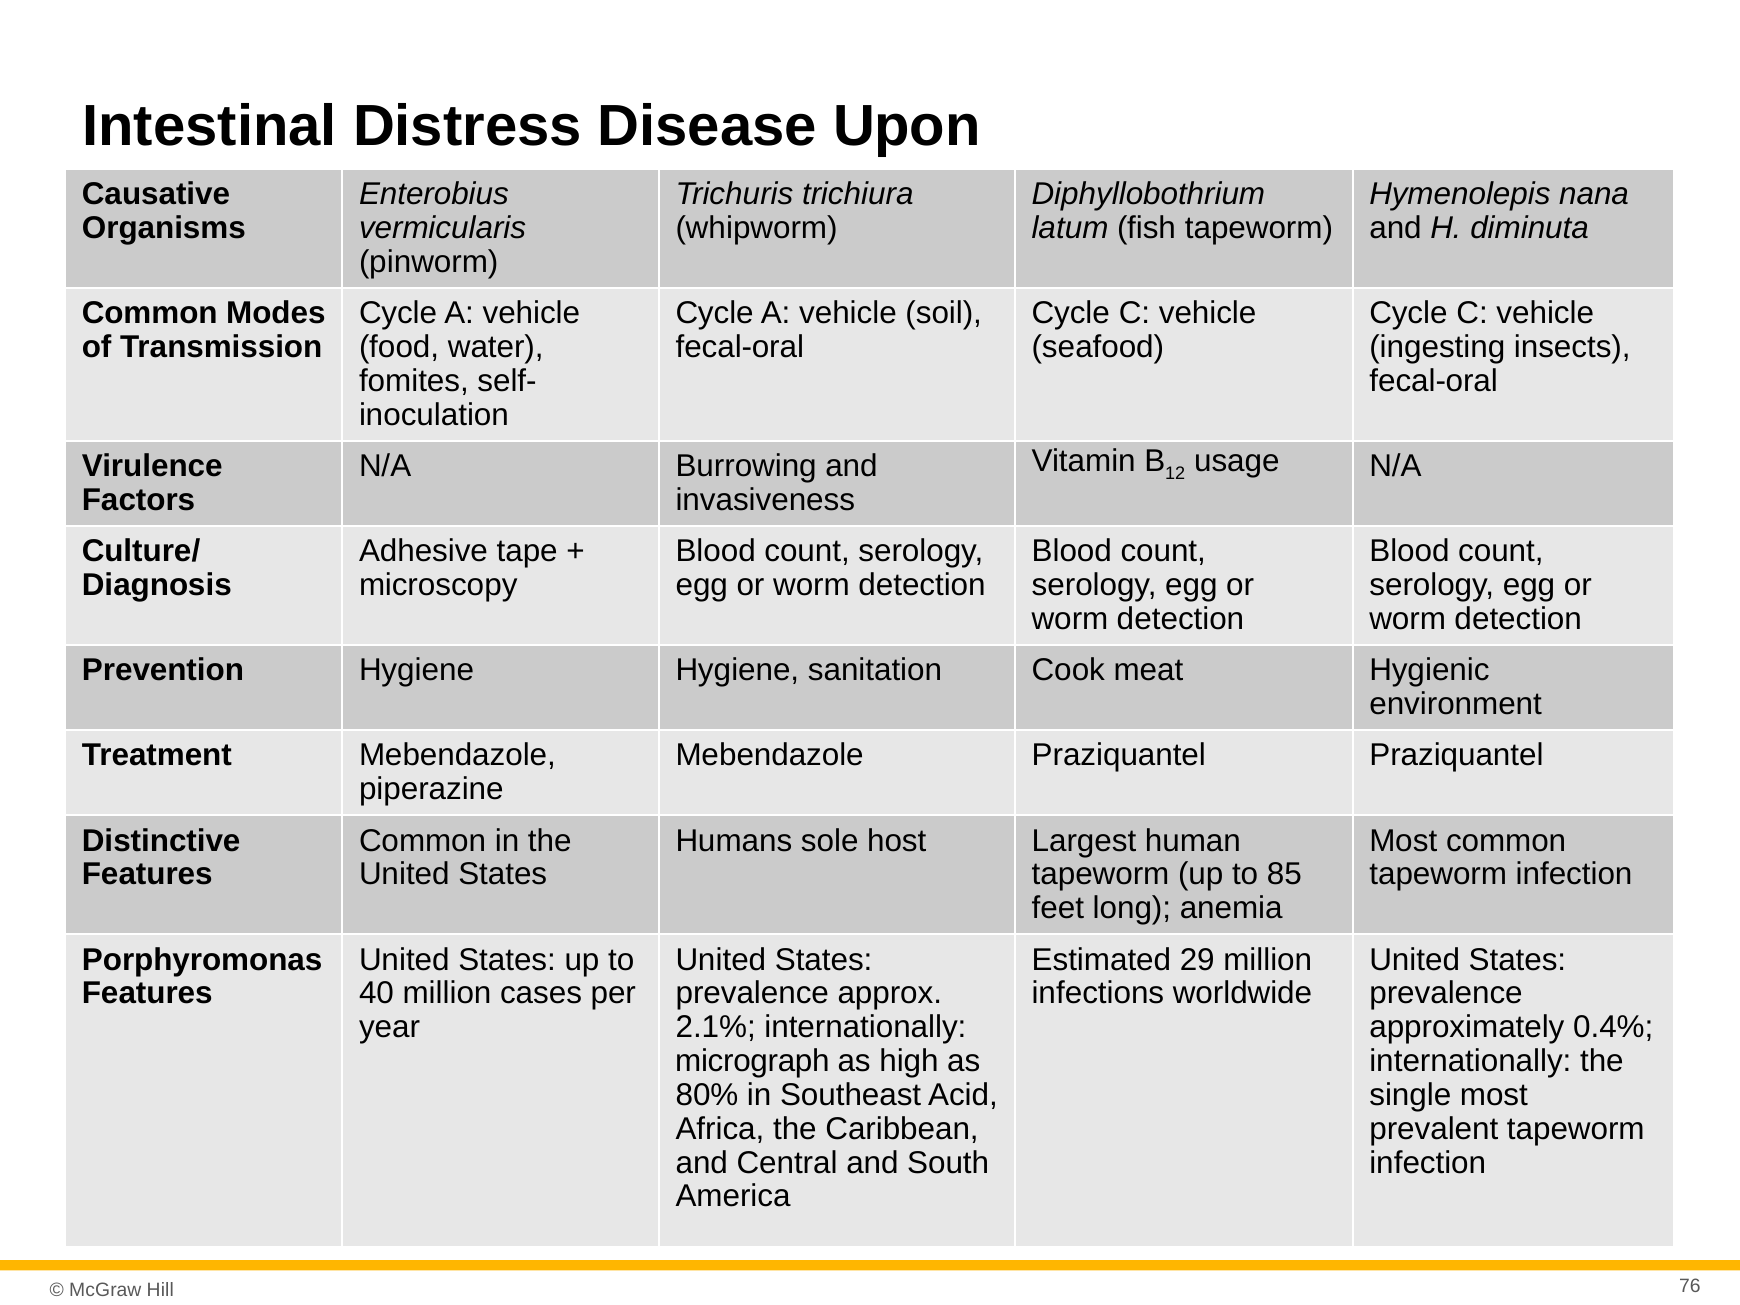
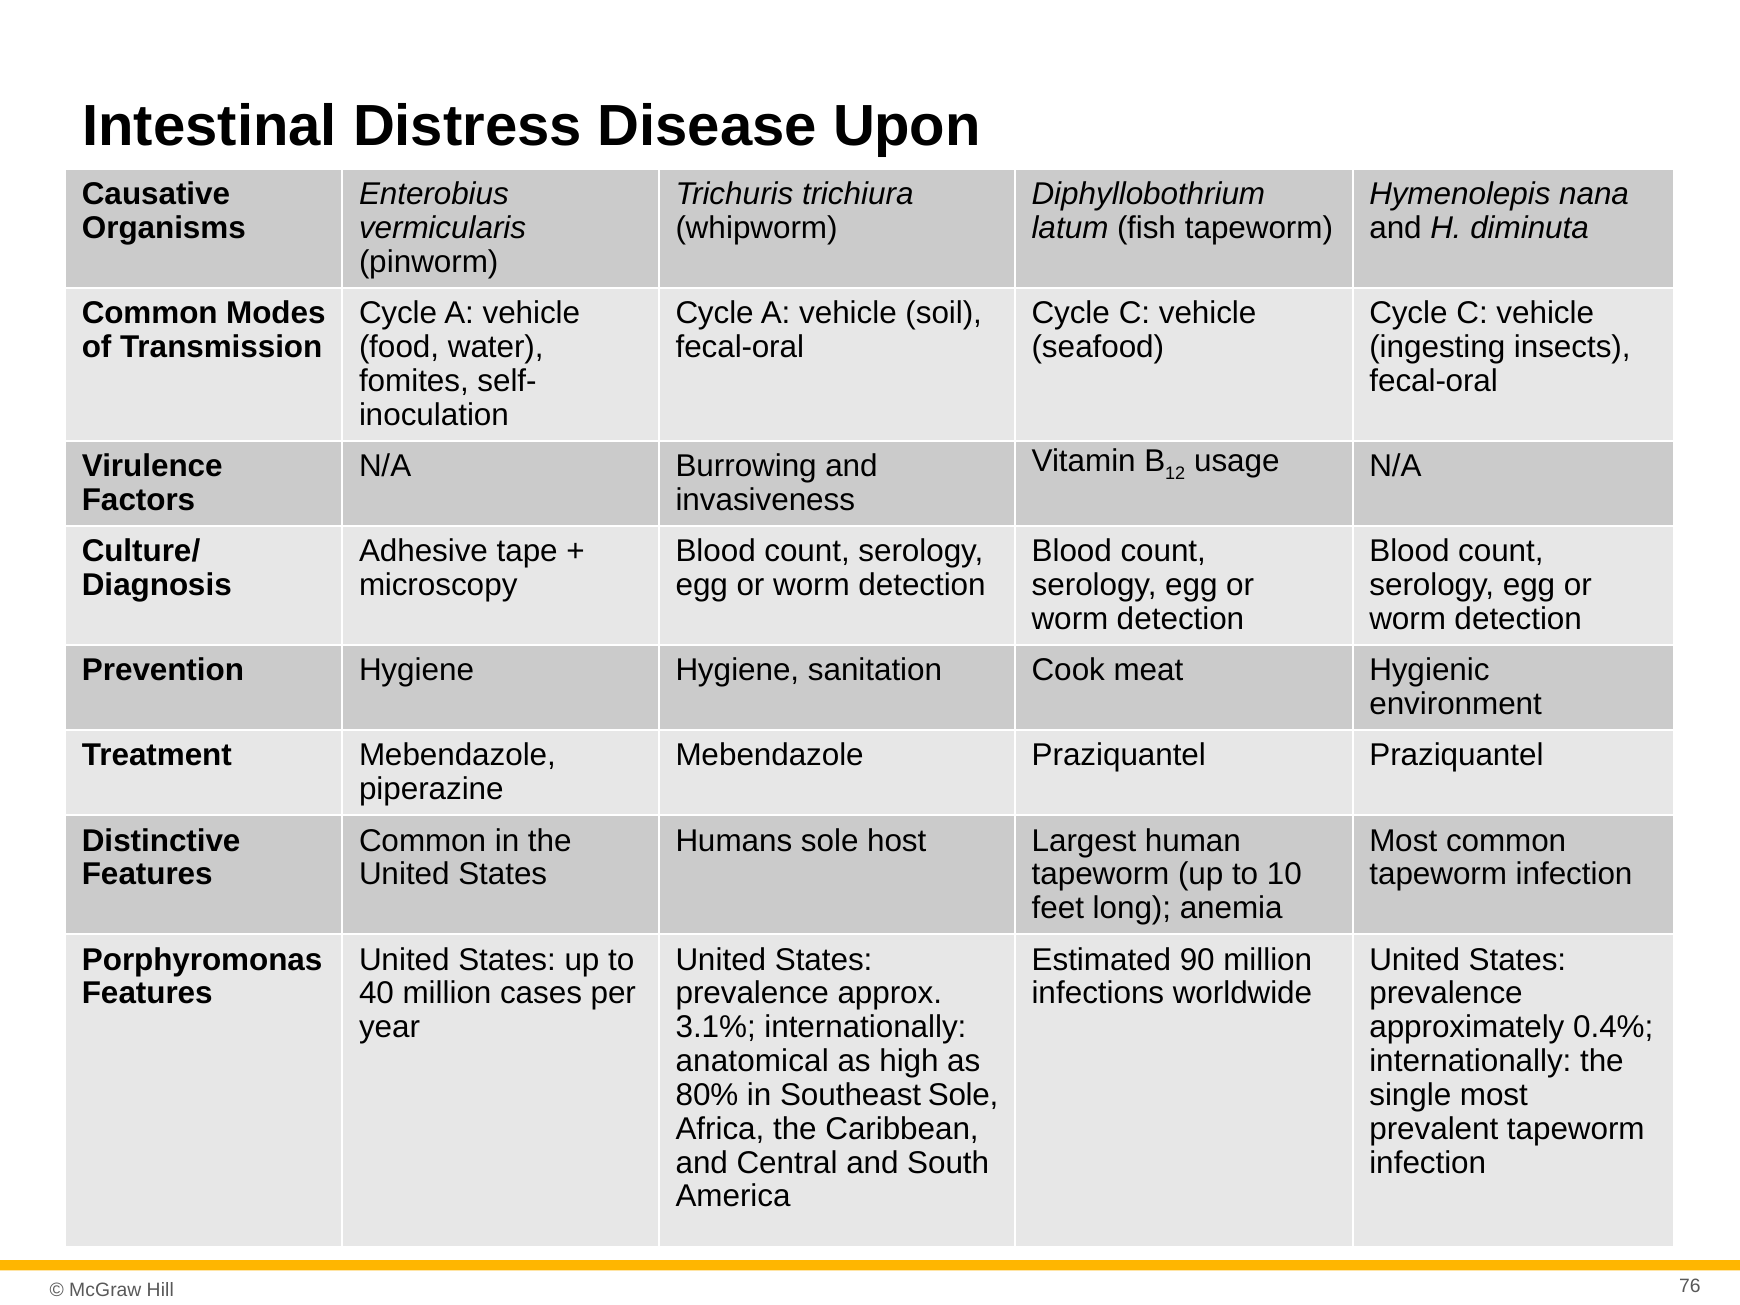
85: 85 -> 10
29: 29 -> 90
2.1%: 2.1% -> 3.1%
micrograph: micrograph -> anatomical
Southeast Acid: Acid -> Sole
